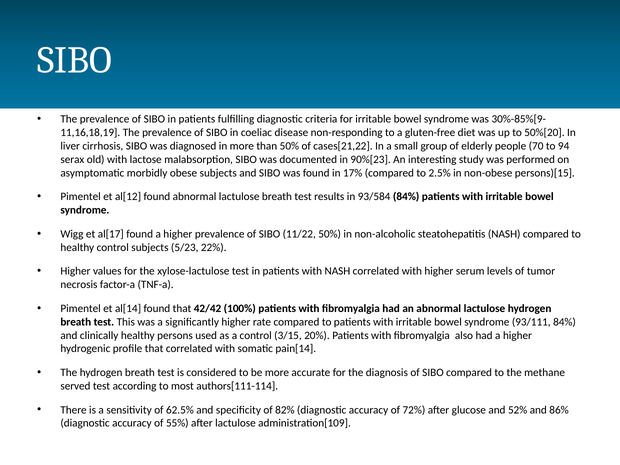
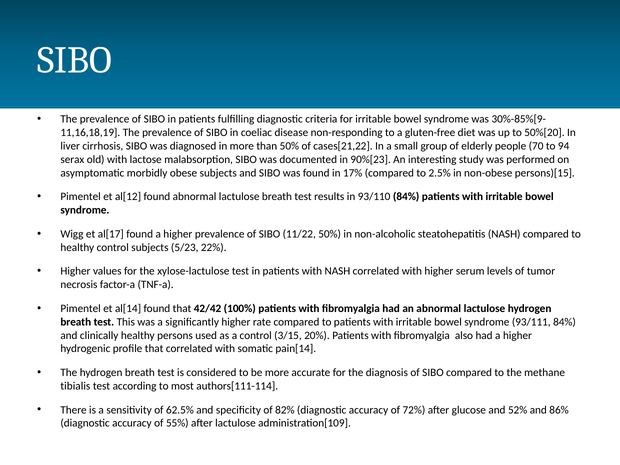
93/584: 93/584 -> 93/110
served: served -> tibialis
